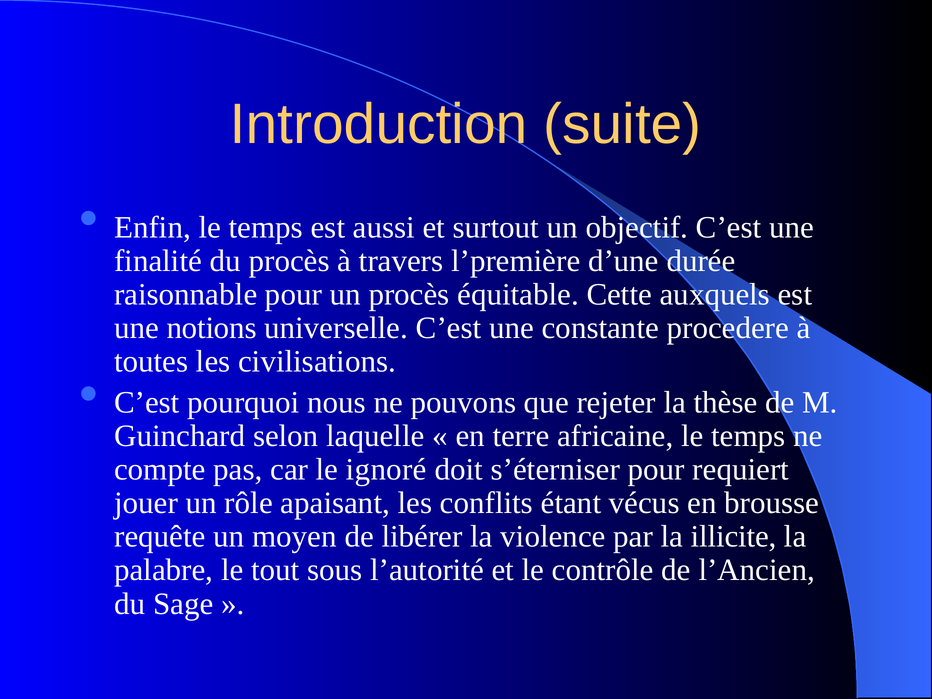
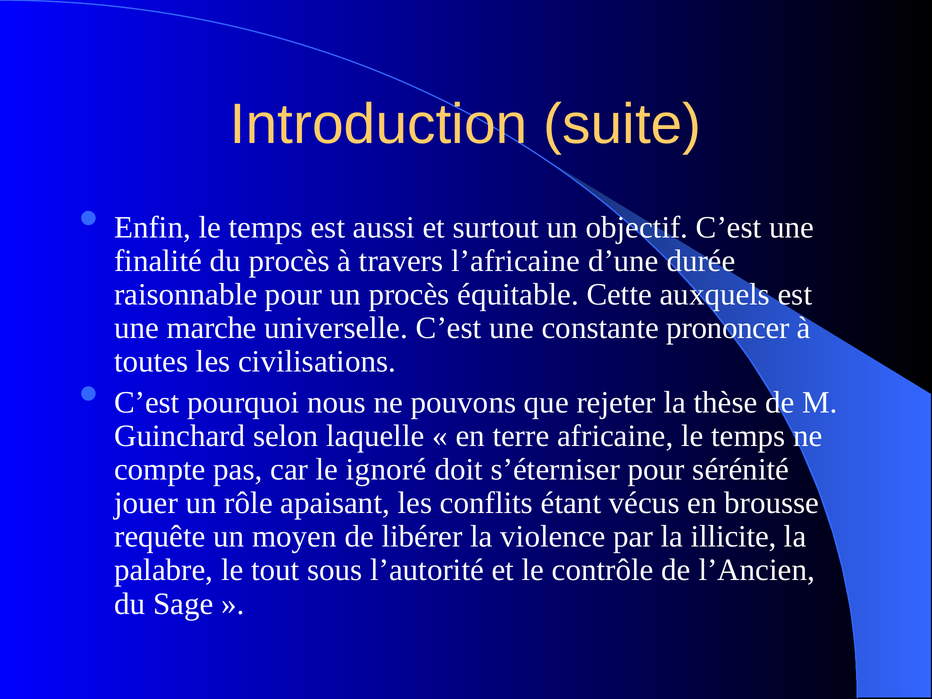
l’première: l’première -> l’africaine
notions: notions -> marche
procedere: procedere -> prononcer
requiert: requiert -> sérénité
